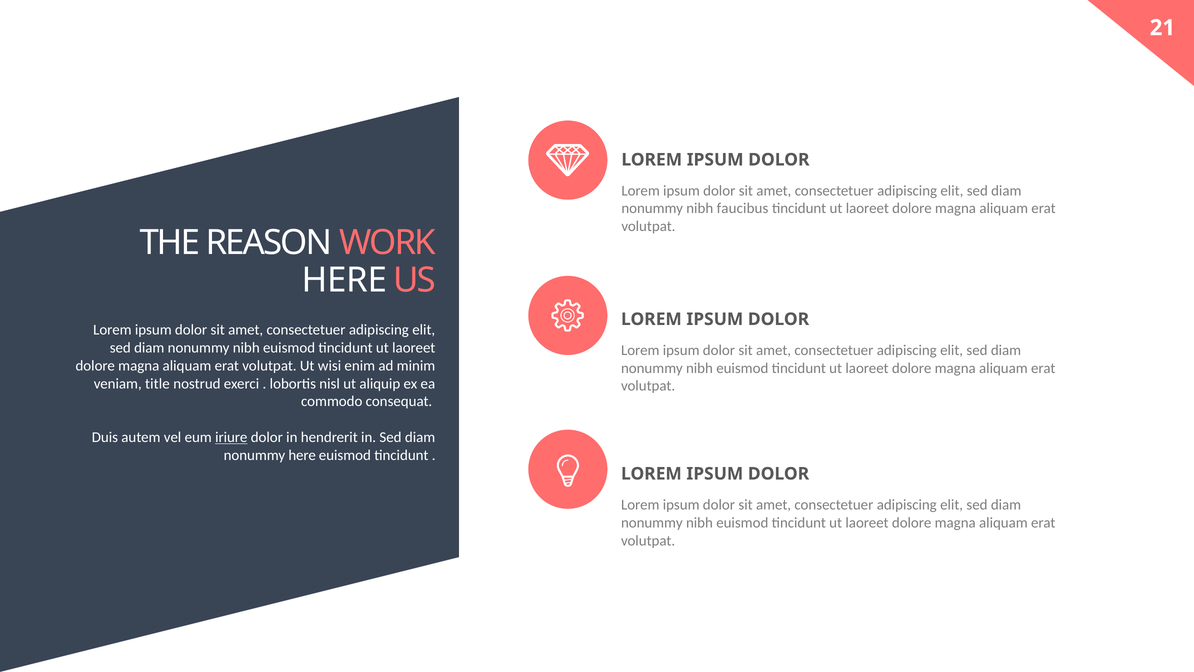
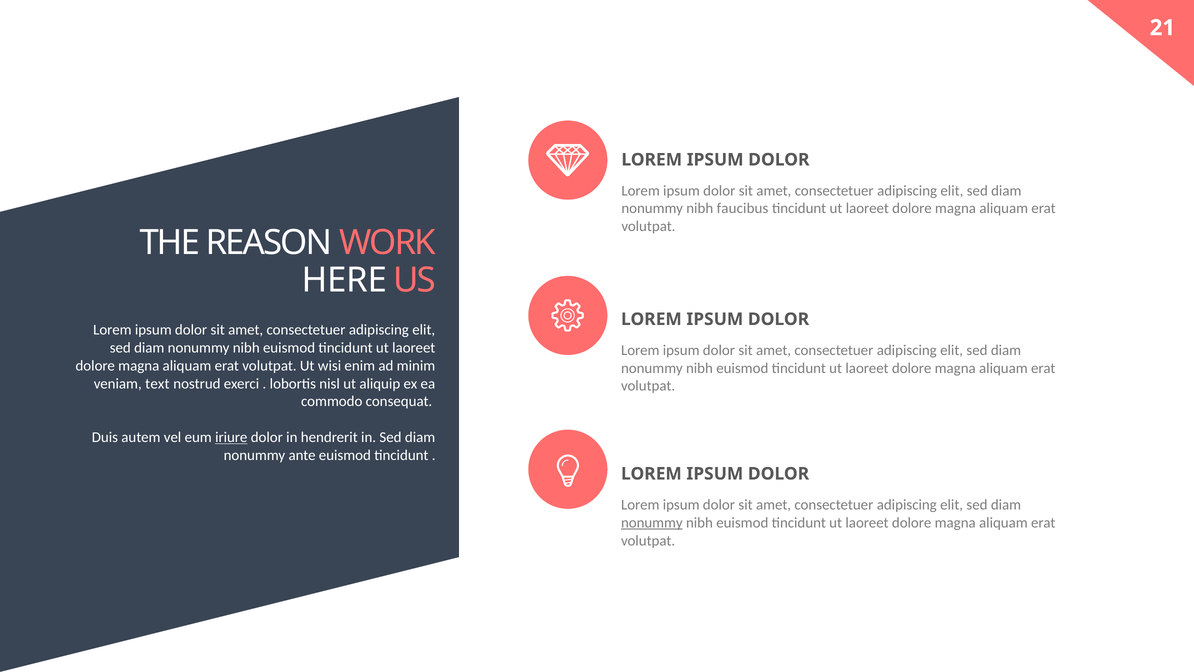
title: title -> text
nonummy here: here -> ante
nonummy at (652, 522) underline: none -> present
